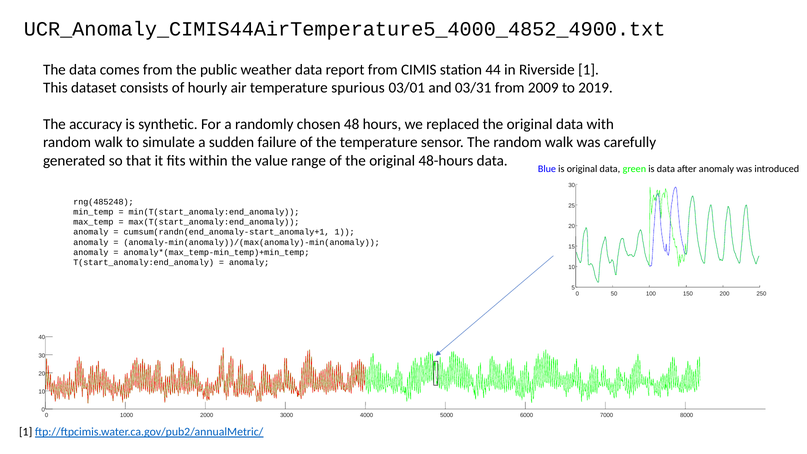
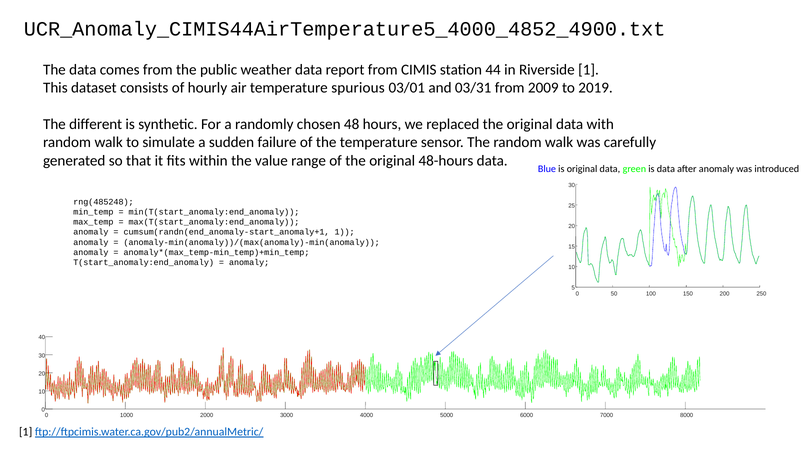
accuracy: accuracy -> different
